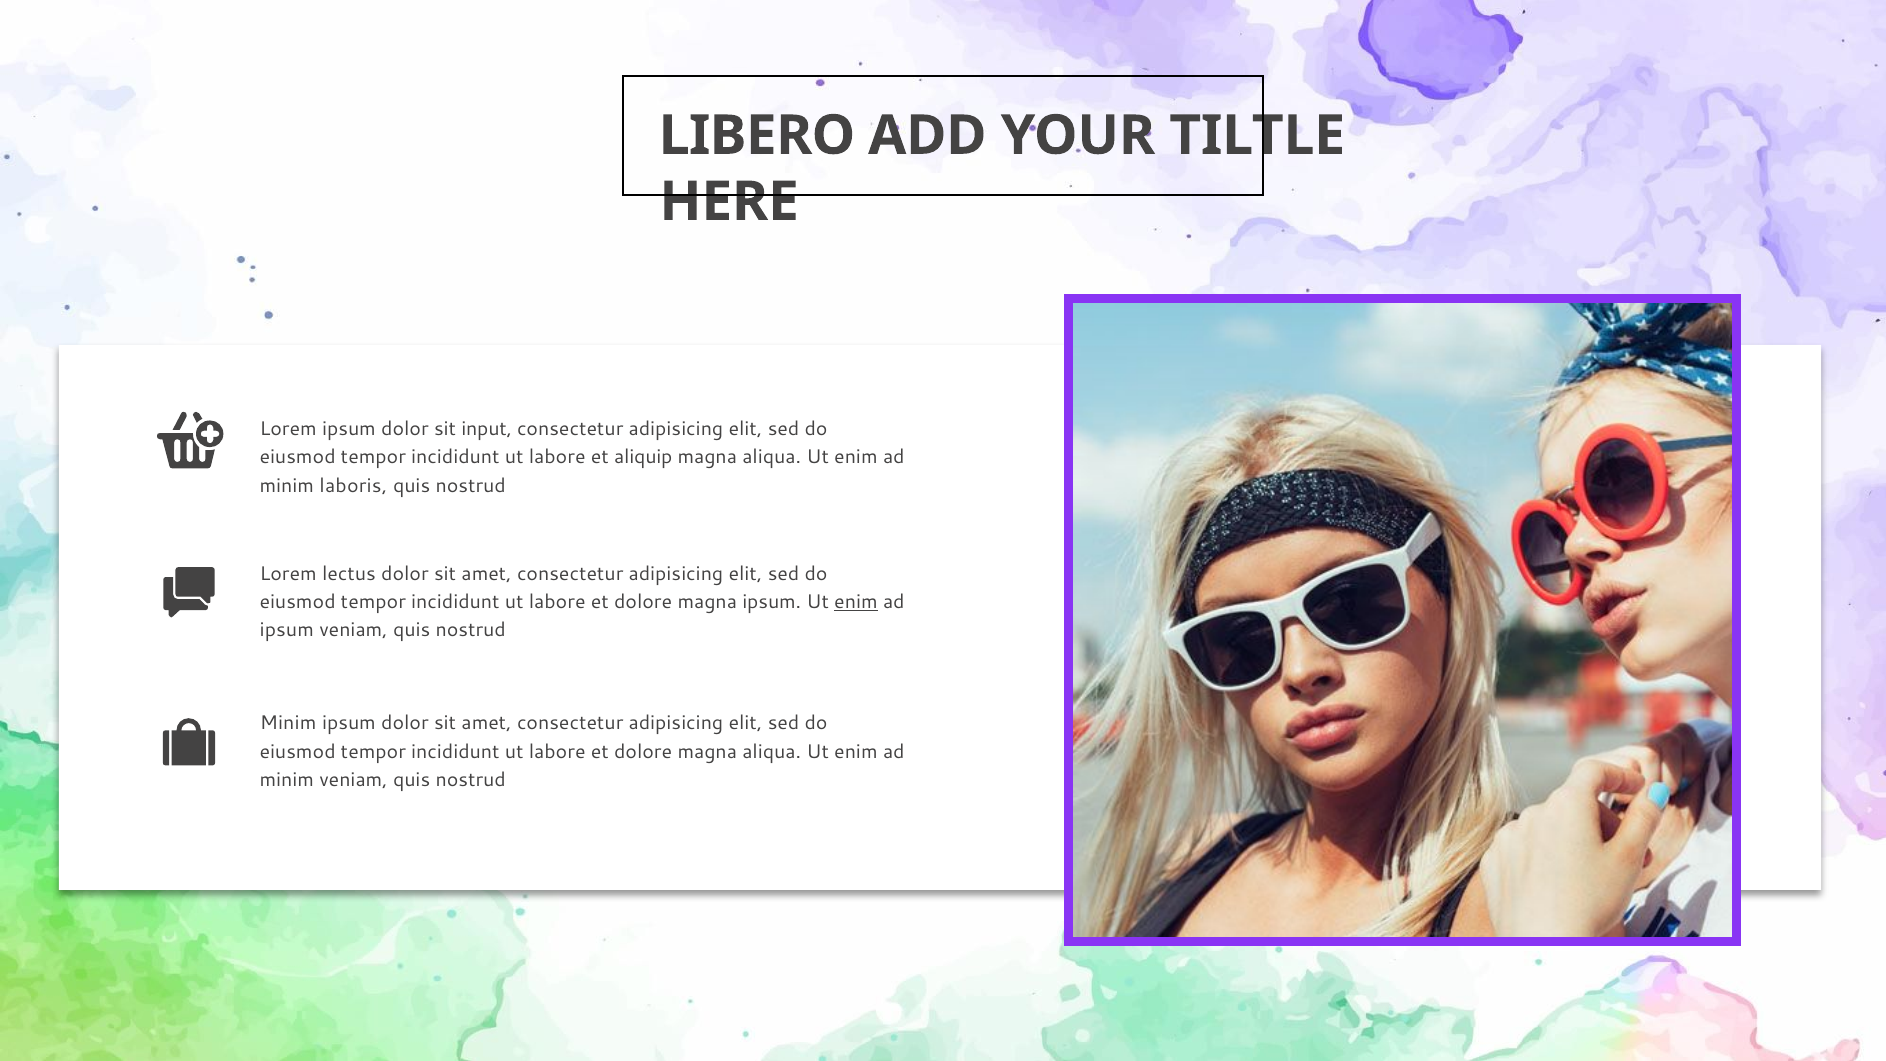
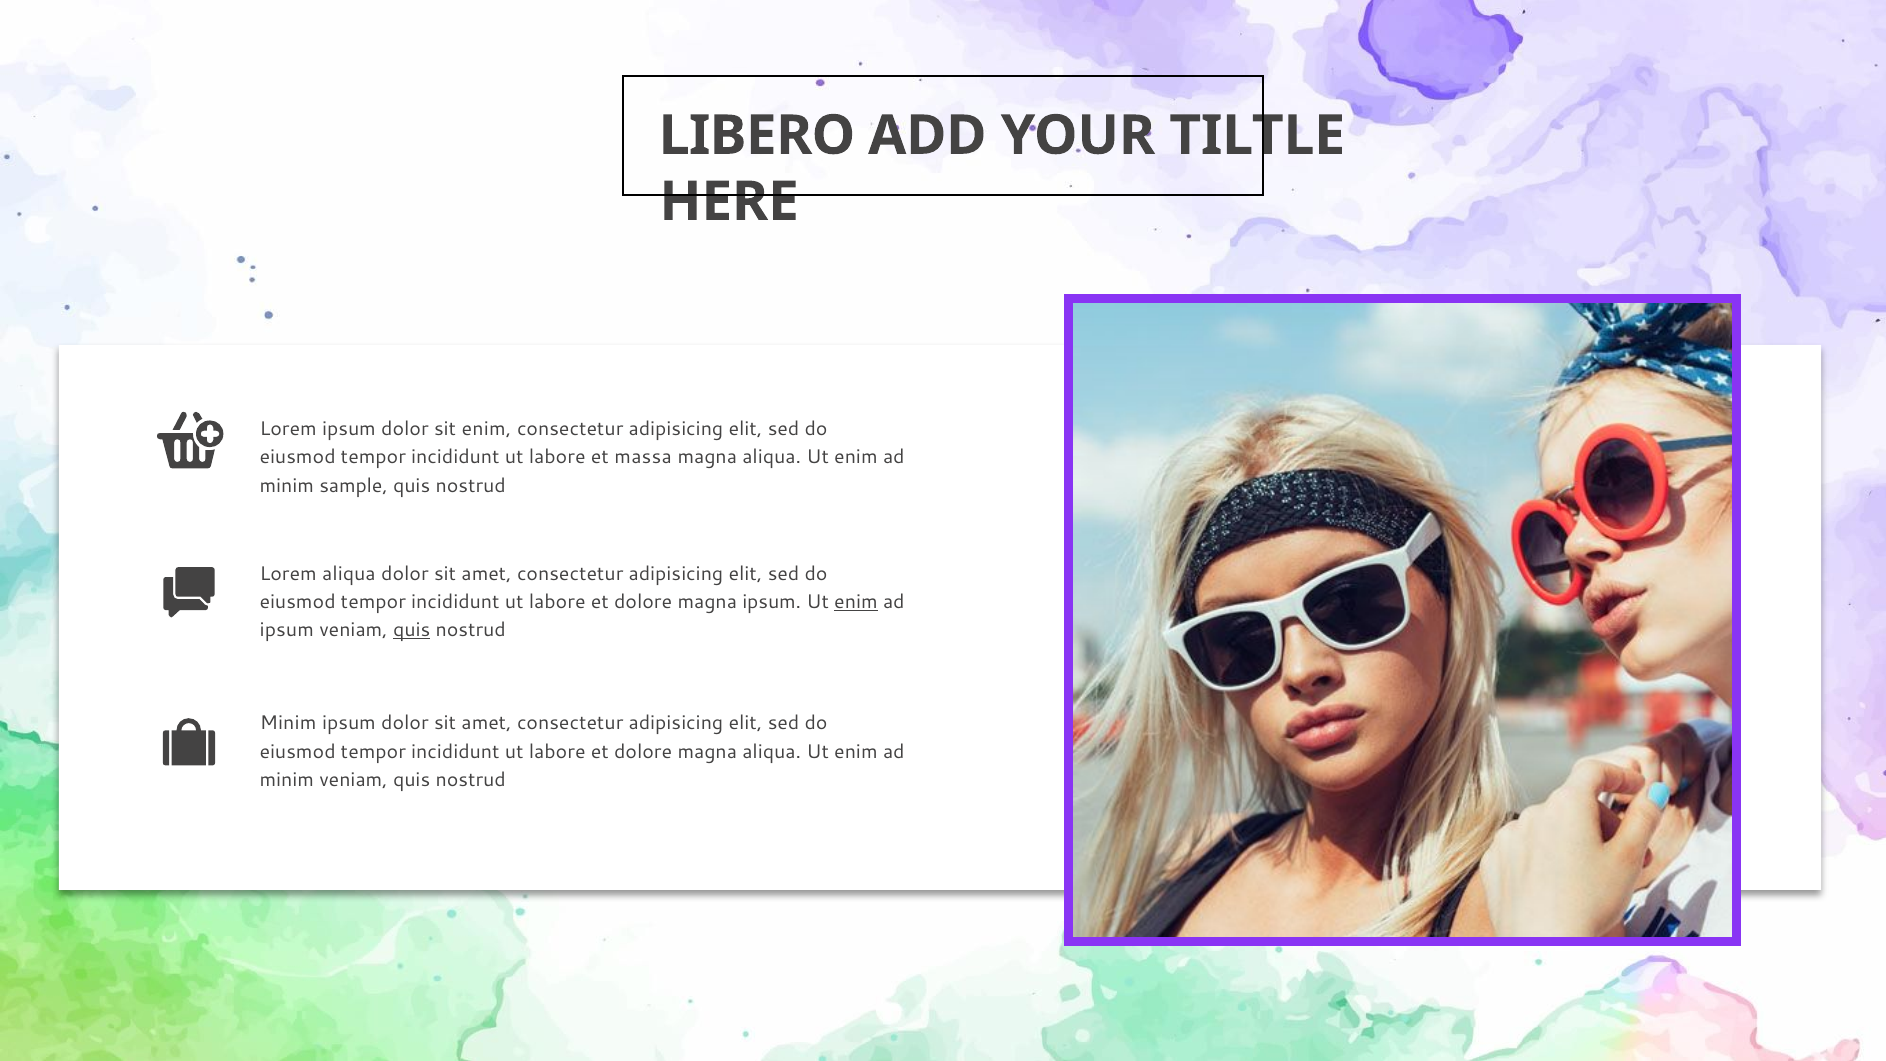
sit input: input -> enim
aliquip: aliquip -> massa
laboris: laboris -> sample
Lorem lectus: lectus -> aliqua
quis at (412, 630) underline: none -> present
